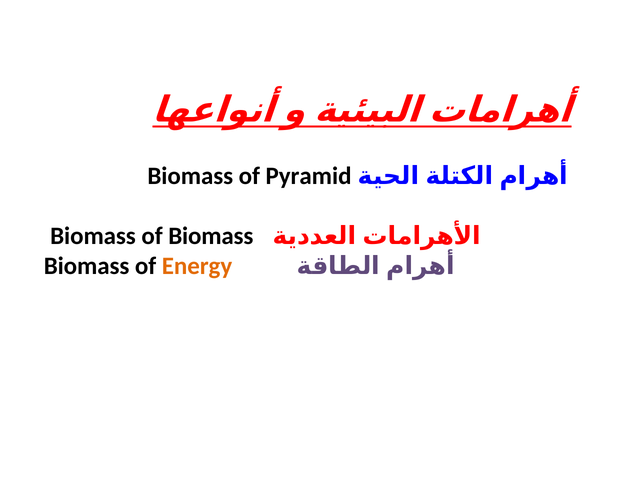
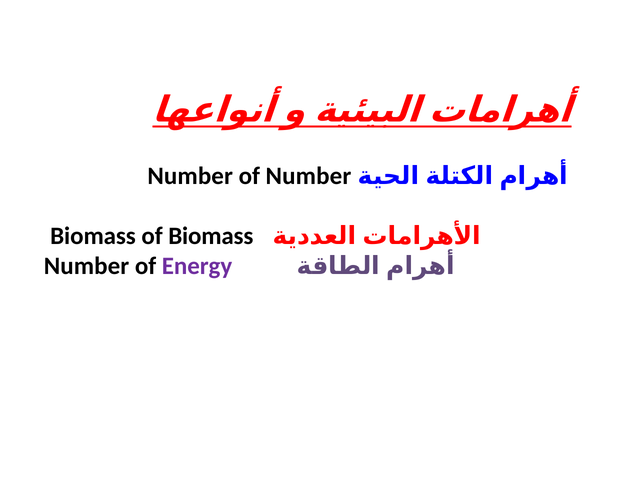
Biomass at (190, 176): Biomass -> Number
of Pyramid: Pyramid -> Number
Biomass at (87, 266): Biomass -> Number
Energy colour: orange -> purple
